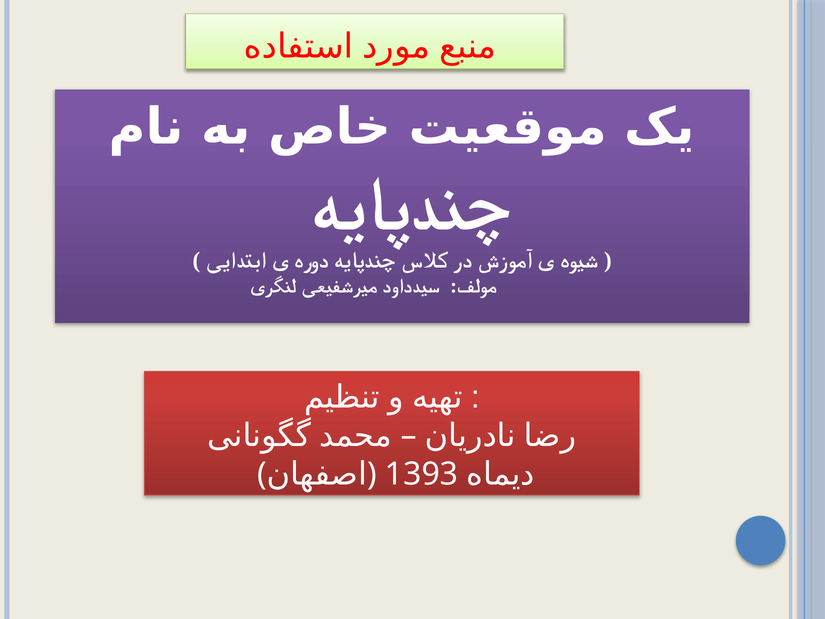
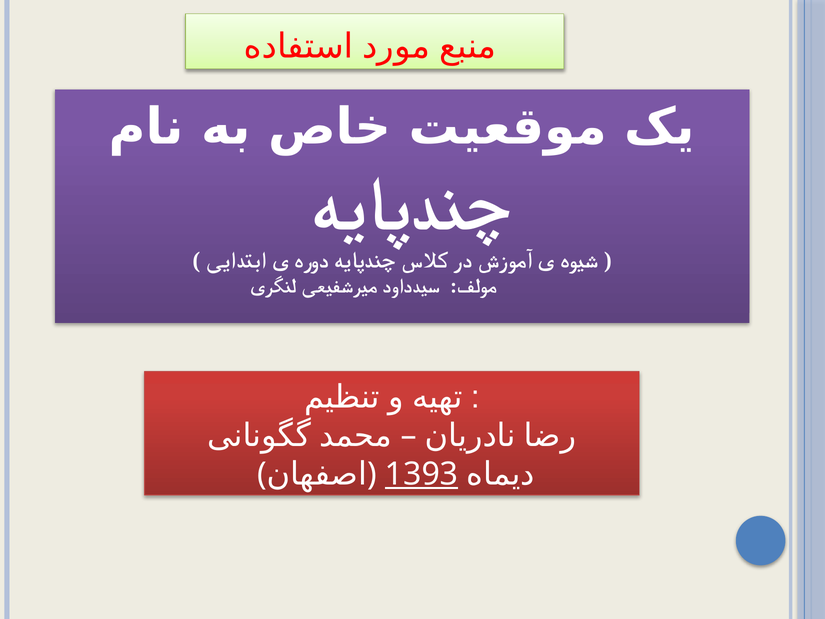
1393 underline: none -> present
